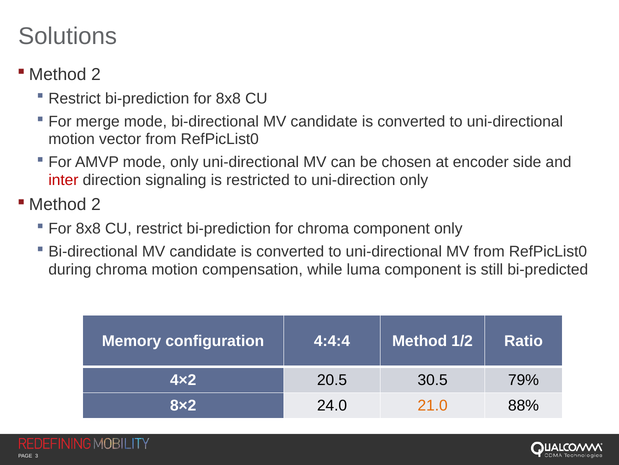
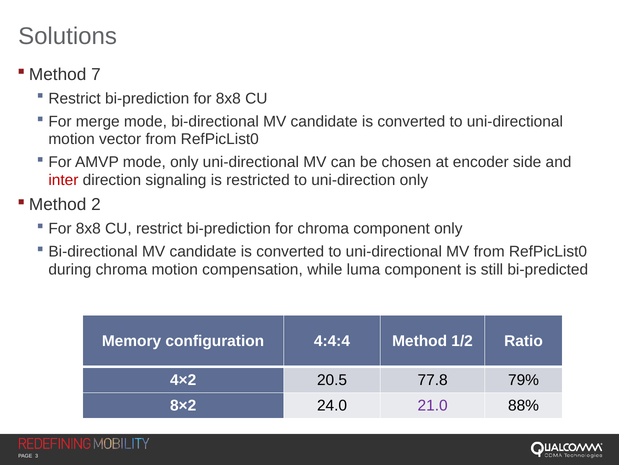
2 at (96, 74): 2 -> 7
30.5: 30.5 -> 77.8
21.0 colour: orange -> purple
